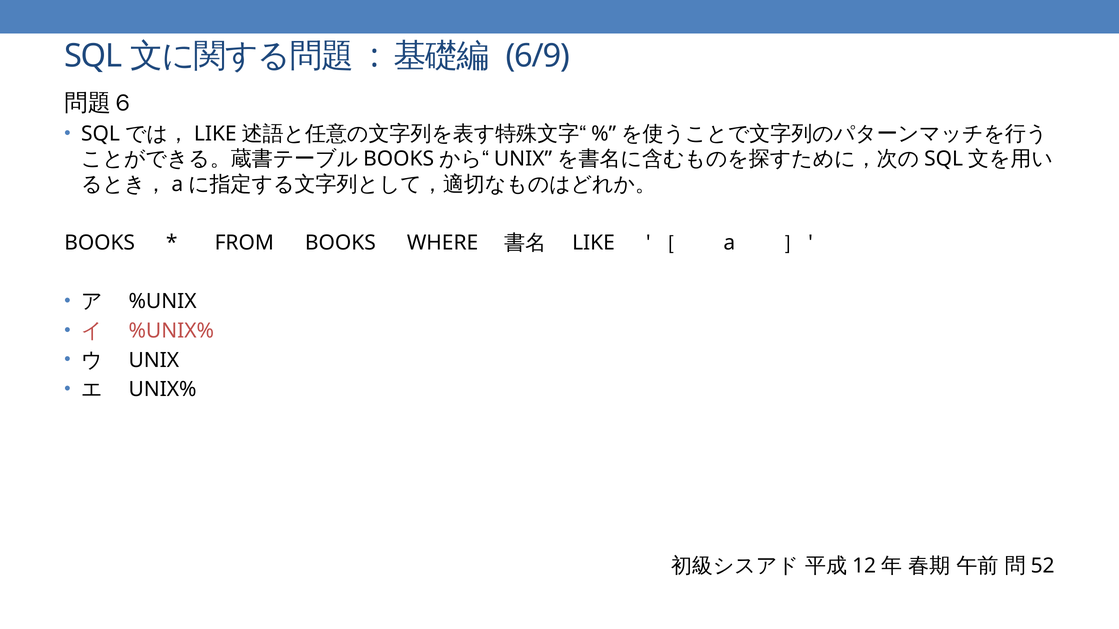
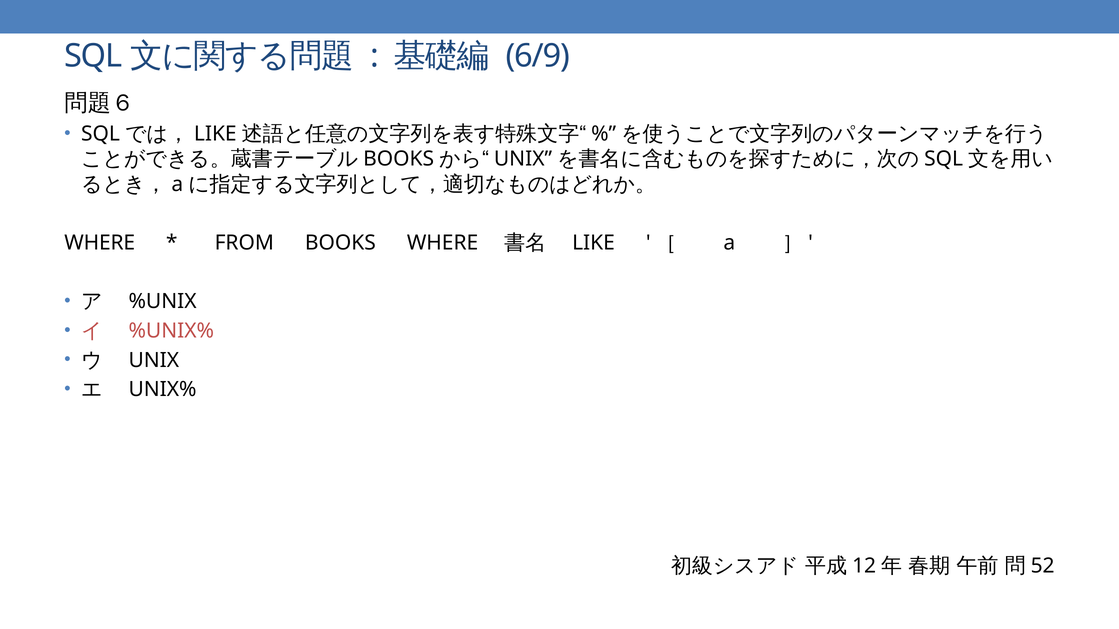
BOOKS at (100, 243): BOOKS -> WHERE
